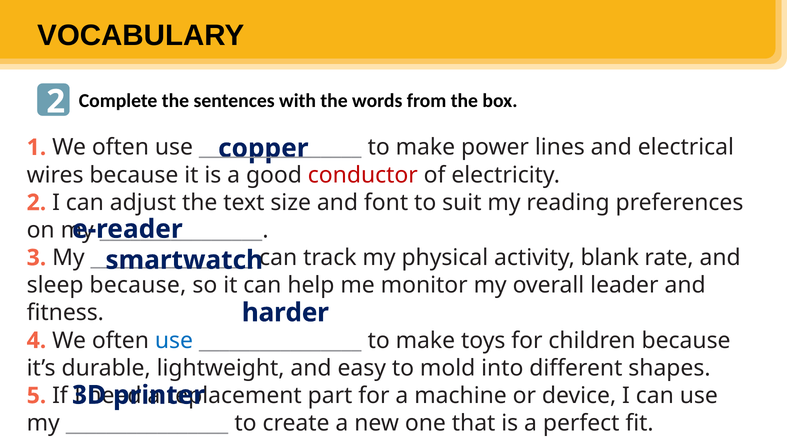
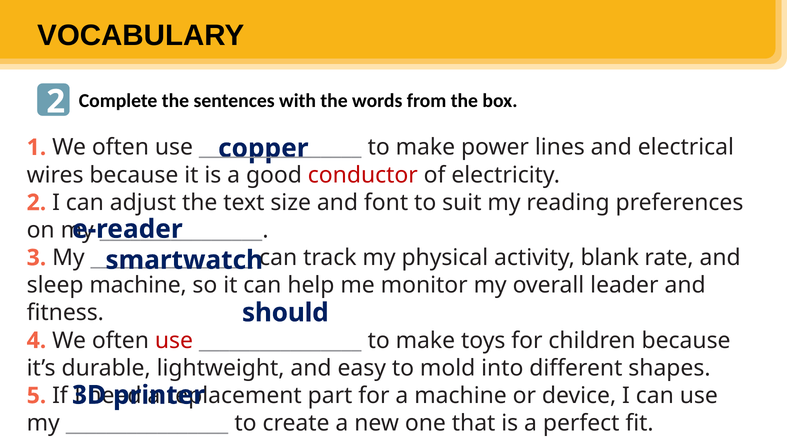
sleep because: because -> machine
harder: harder -> should
use at (174, 340) colour: blue -> red
